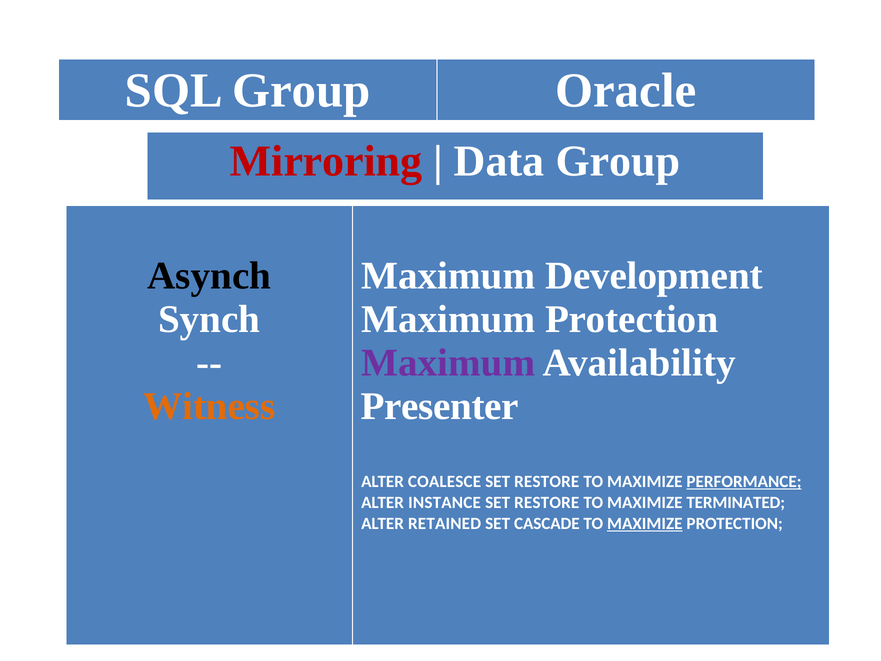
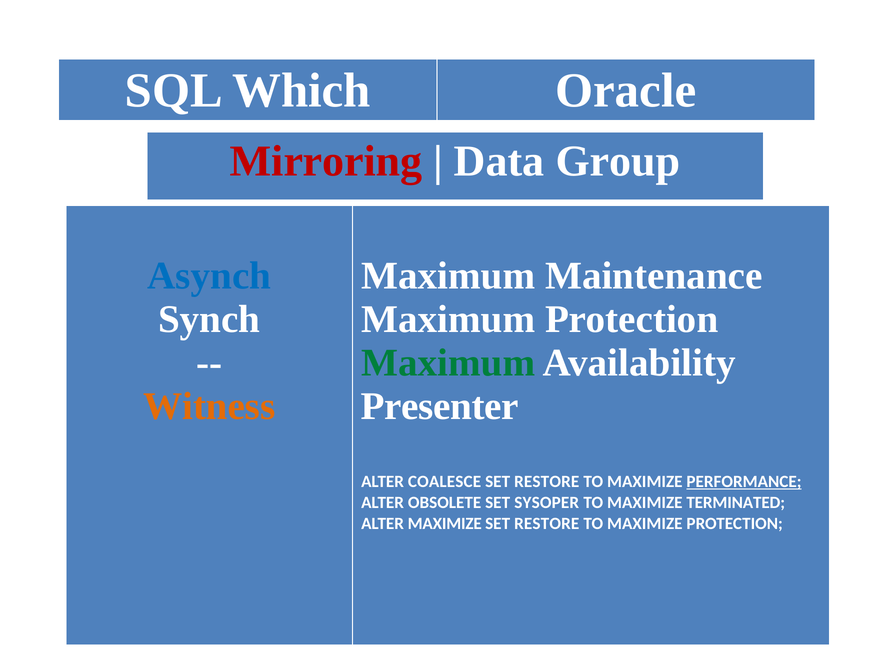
SQL Group: Group -> Which
Asynch colour: black -> blue
Development: Development -> Maintenance
Maximum at (448, 363) colour: purple -> green
INSTANCE: INSTANCE -> OBSOLETE
RESTORE at (547, 502): RESTORE -> SYSOPER
ALTER RETAINED: RETAINED -> MAXIMIZE
CASCADE at (547, 523): CASCADE -> RESTORE
MAXIMIZE at (645, 523) underline: present -> none
